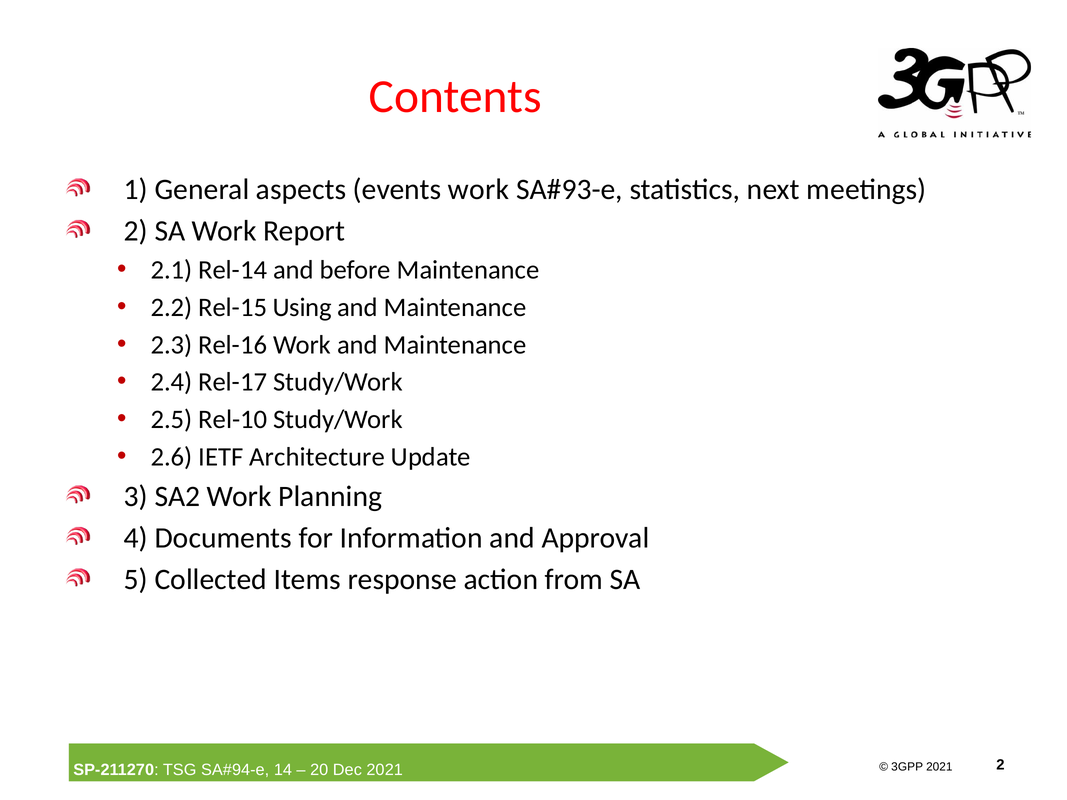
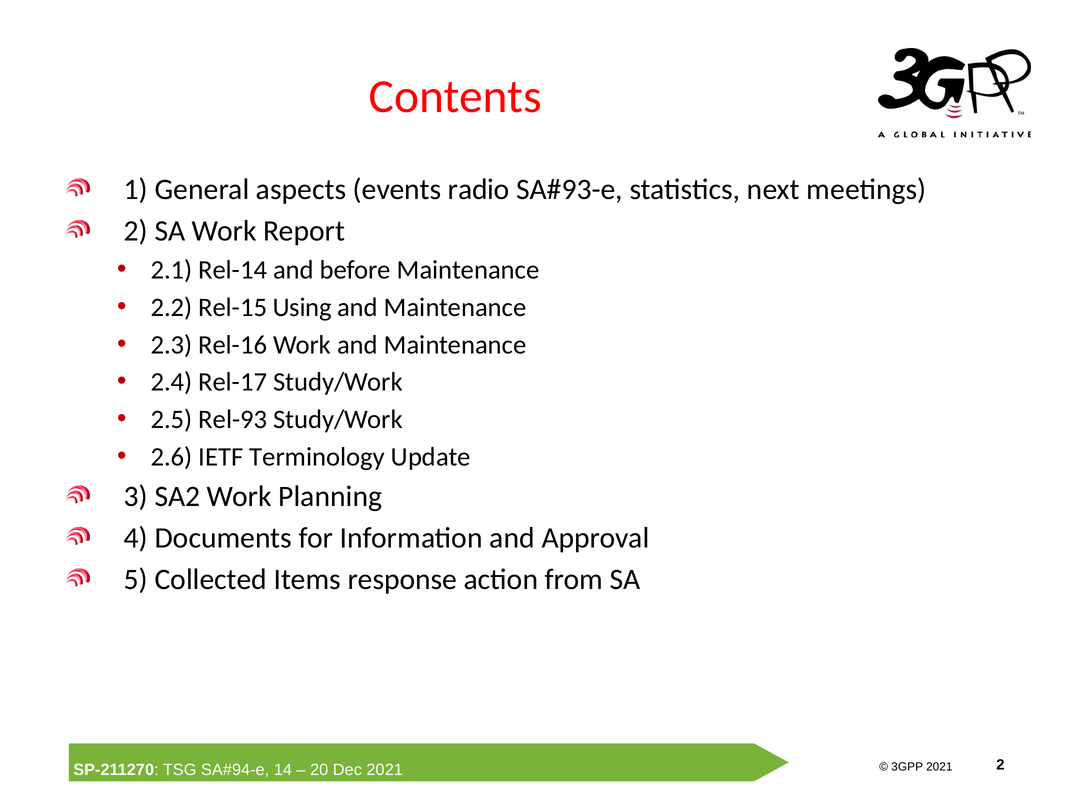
events work: work -> radio
Rel-10: Rel-10 -> Rel-93
Architecture: Architecture -> Terminology
